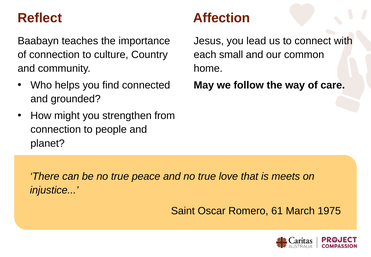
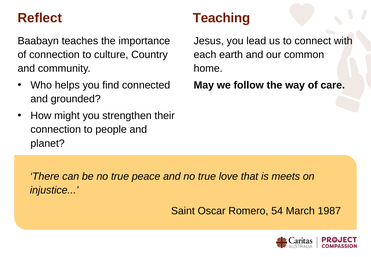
Affection: Affection -> Teaching
small: small -> earth
from: from -> their
61: 61 -> 54
1975: 1975 -> 1987
